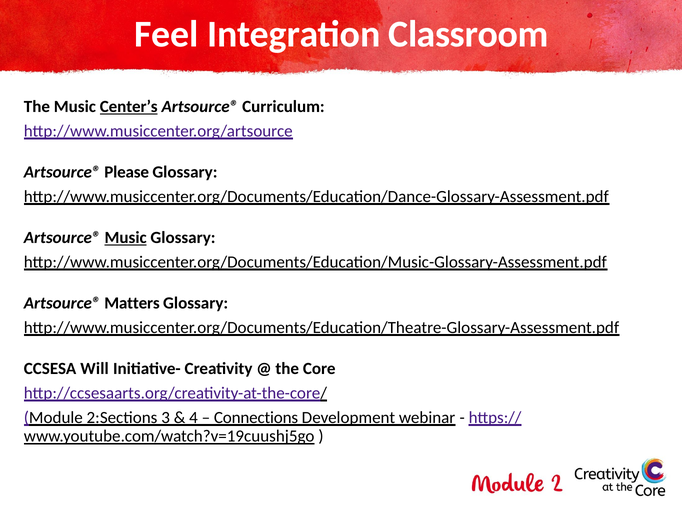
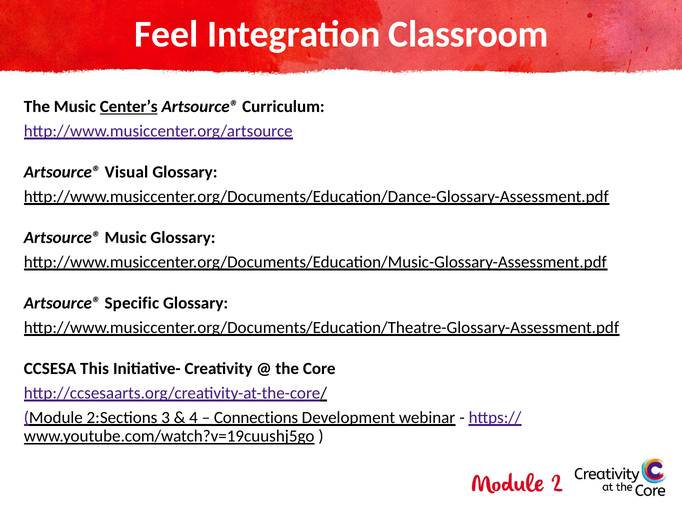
Please: Please -> Visual
Music at (126, 238) underline: present -> none
Matters: Matters -> Specific
Will: Will -> This
